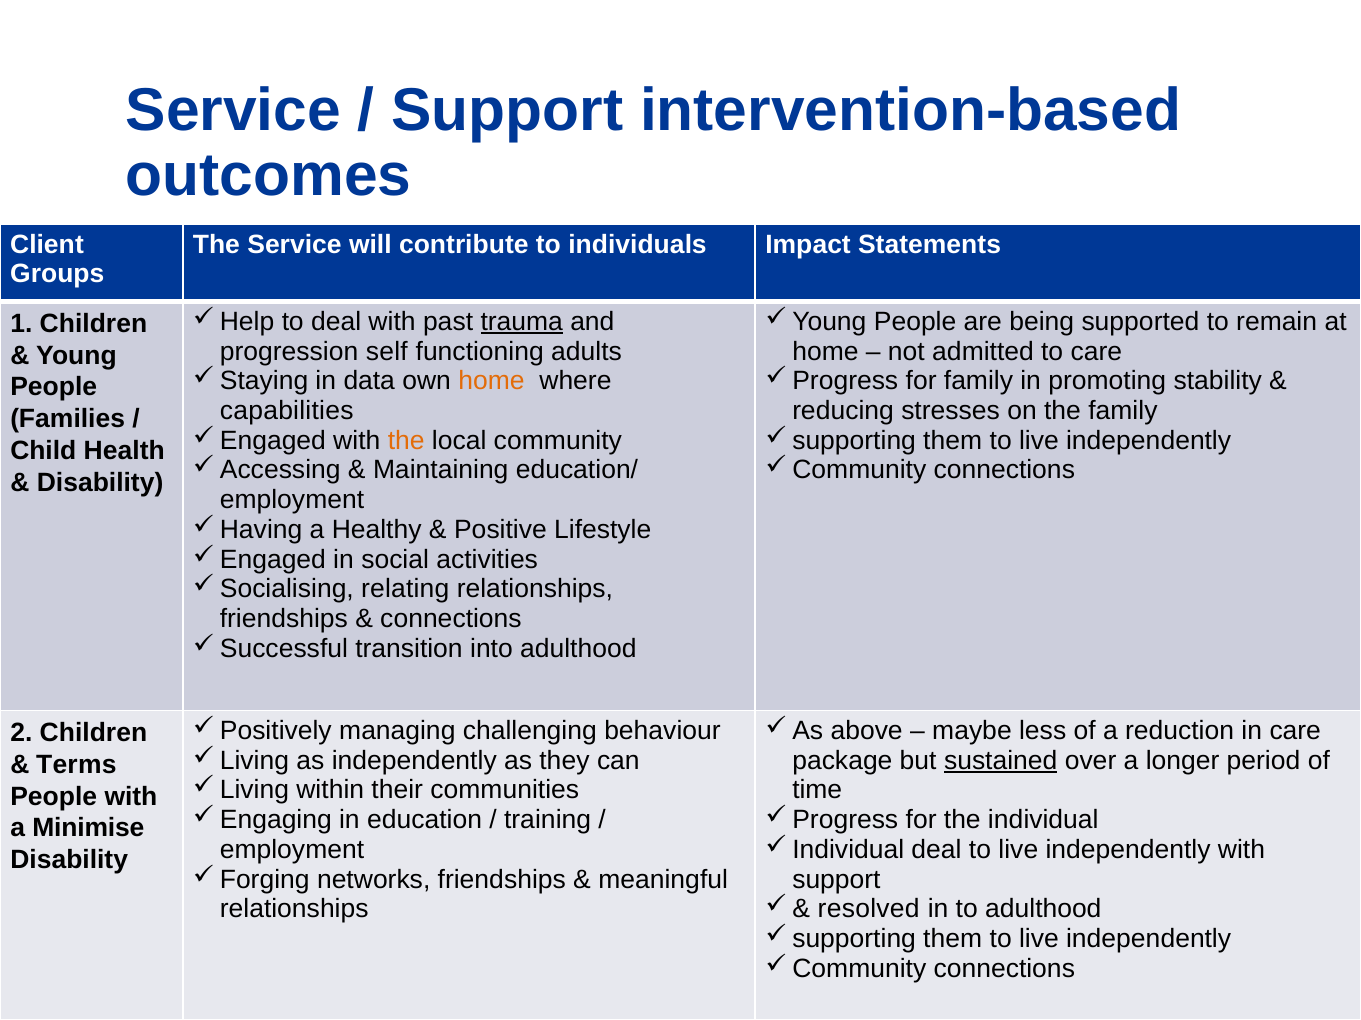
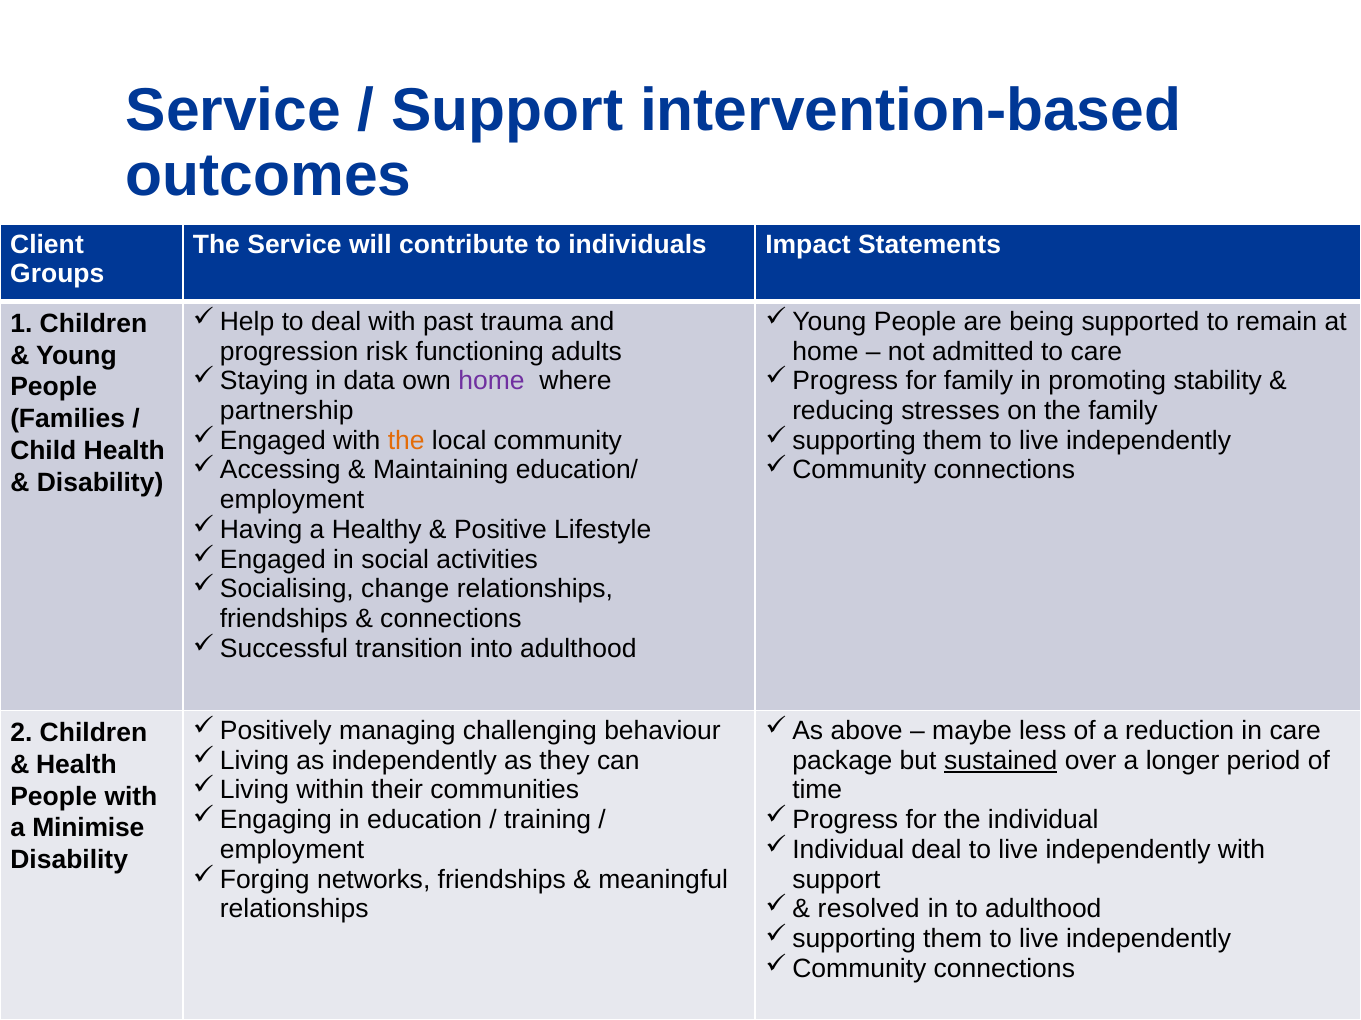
trauma underline: present -> none
self: self -> risk
home at (492, 381) colour: orange -> purple
capabilities: capabilities -> partnership
relating: relating -> change
Terms at (76, 765): Terms -> Health
